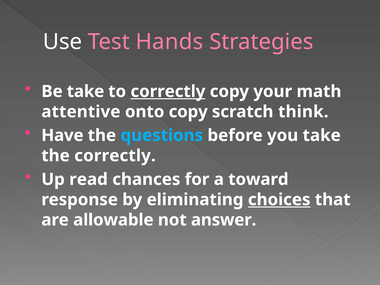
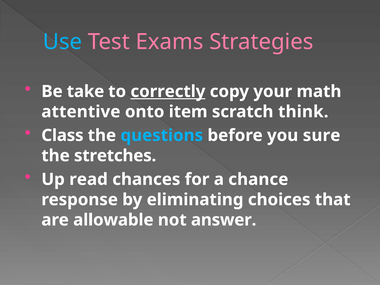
Use colour: white -> light blue
Hands: Hands -> Exams
onto copy: copy -> item
Have: Have -> Class
you take: take -> sure
the correctly: correctly -> stretches
toward: toward -> chance
choices underline: present -> none
